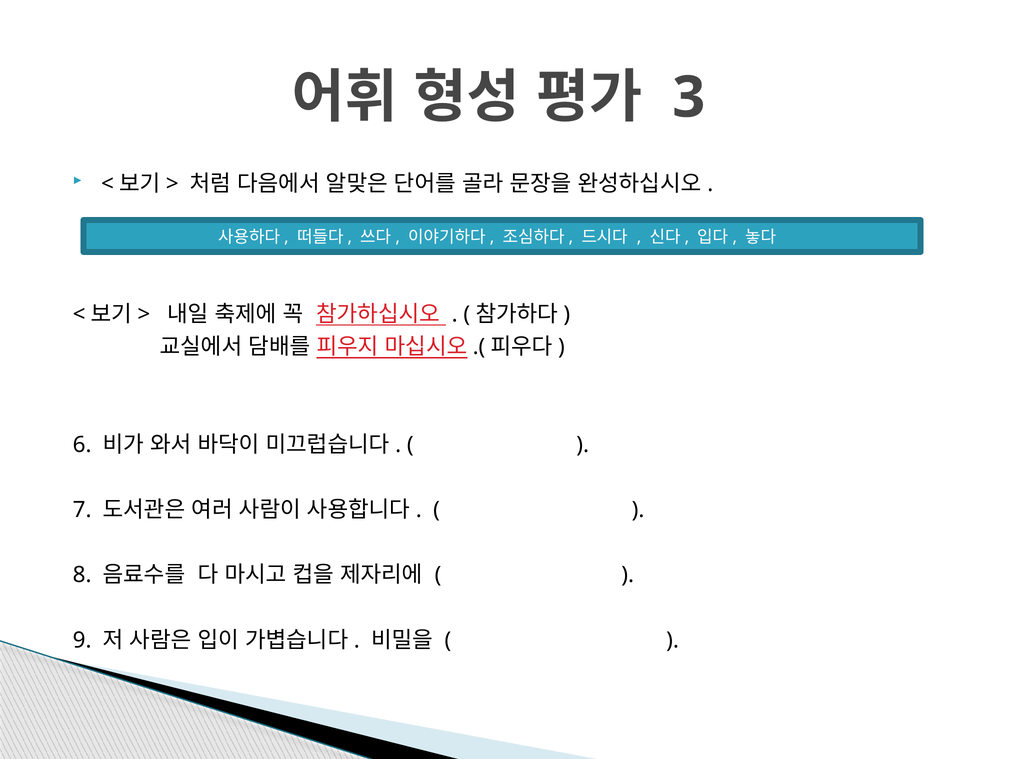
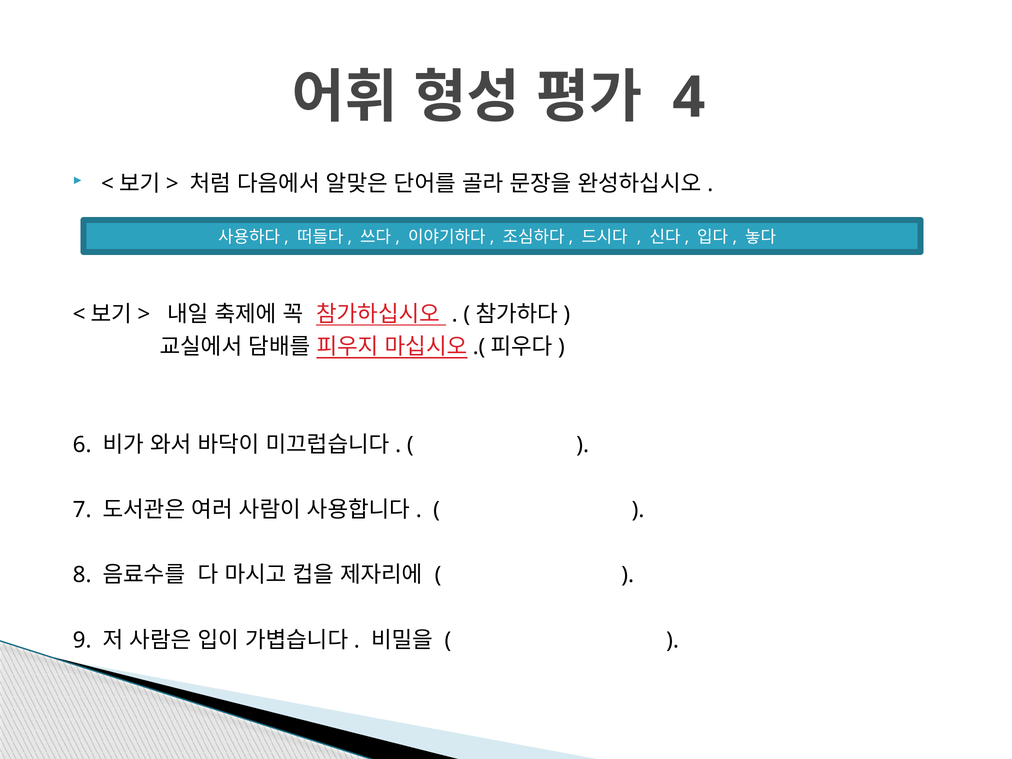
3: 3 -> 4
